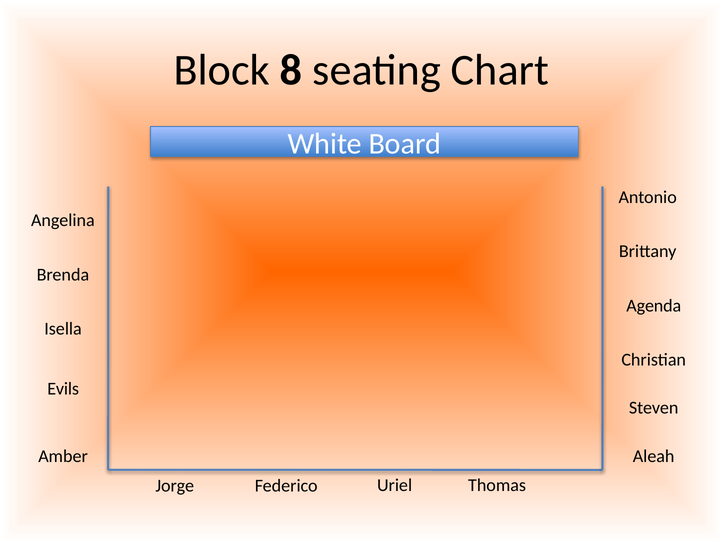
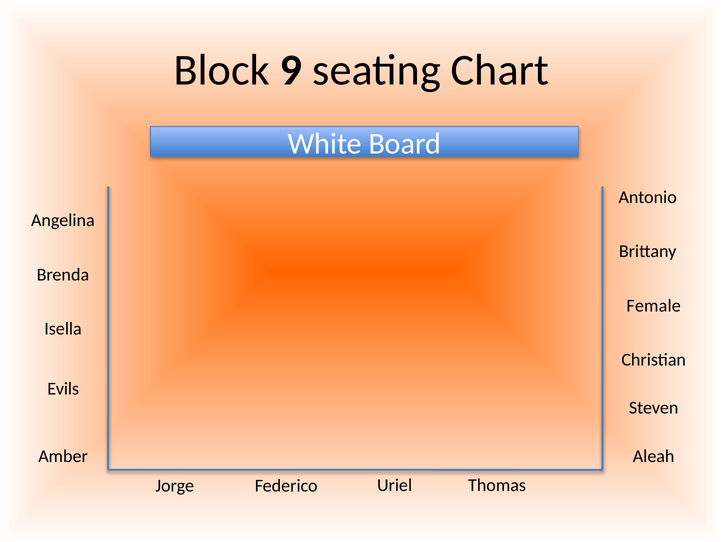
8: 8 -> 9
Agenda: Agenda -> Female
